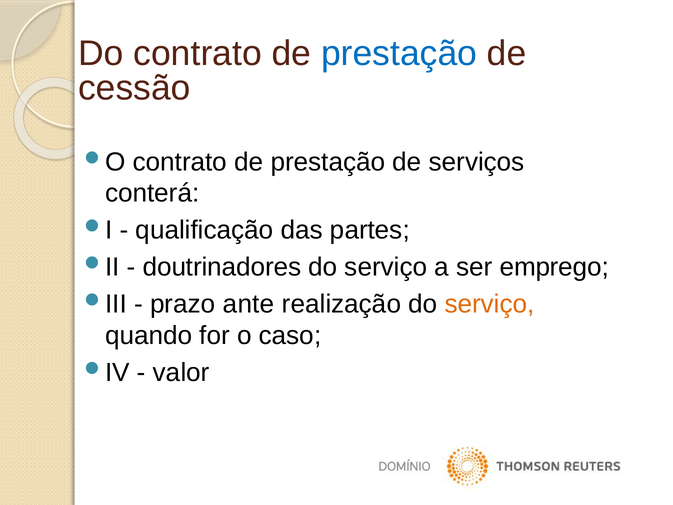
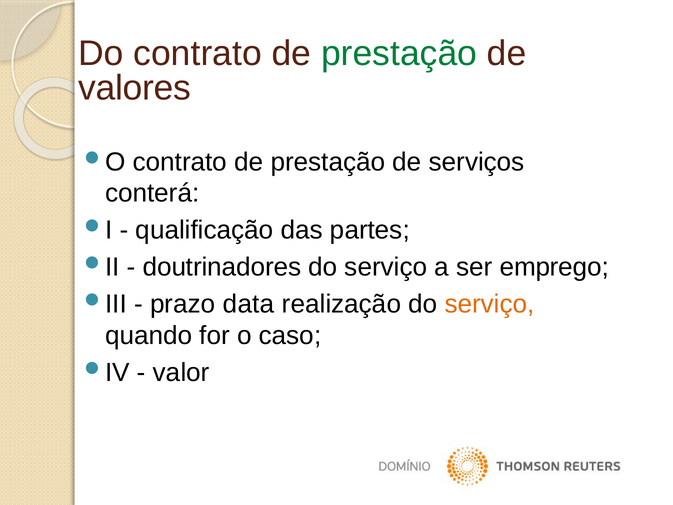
prestação at (399, 54) colour: blue -> green
cessão: cessão -> valores
ante: ante -> data
